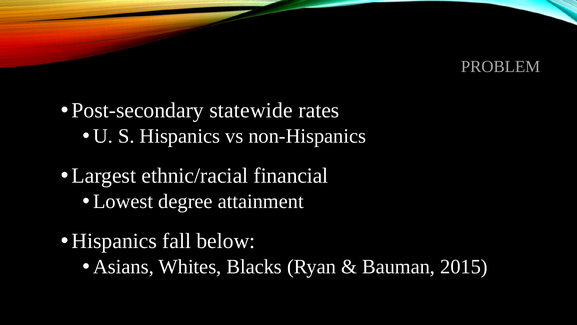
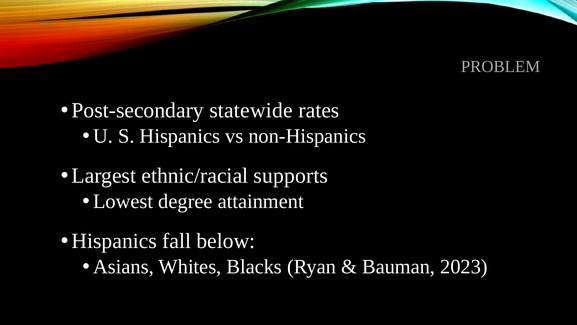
financial: financial -> supports
2015: 2015 -> 2023
